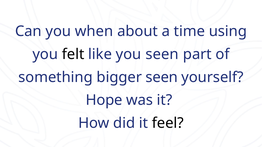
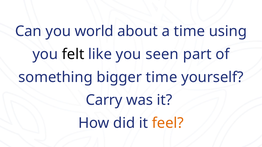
when: when -> world
bigger seen: seen -> time
Hope: Hope -> Carry
feel colour: black -> orange
